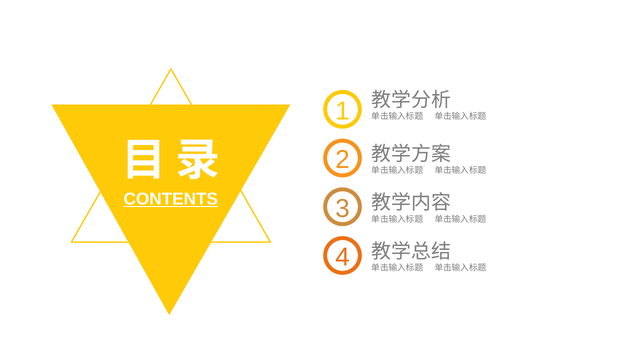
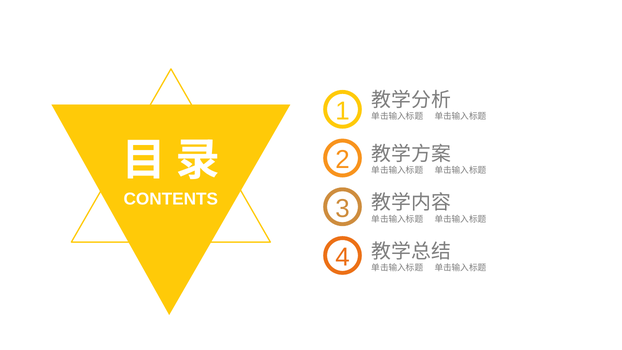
CONTENTS underline: present -> none
